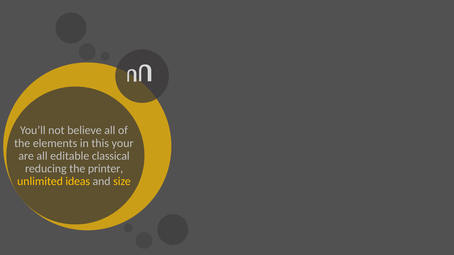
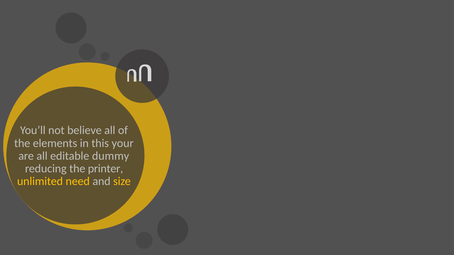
classical: classical -> dummy
ideas: ideas -> need
